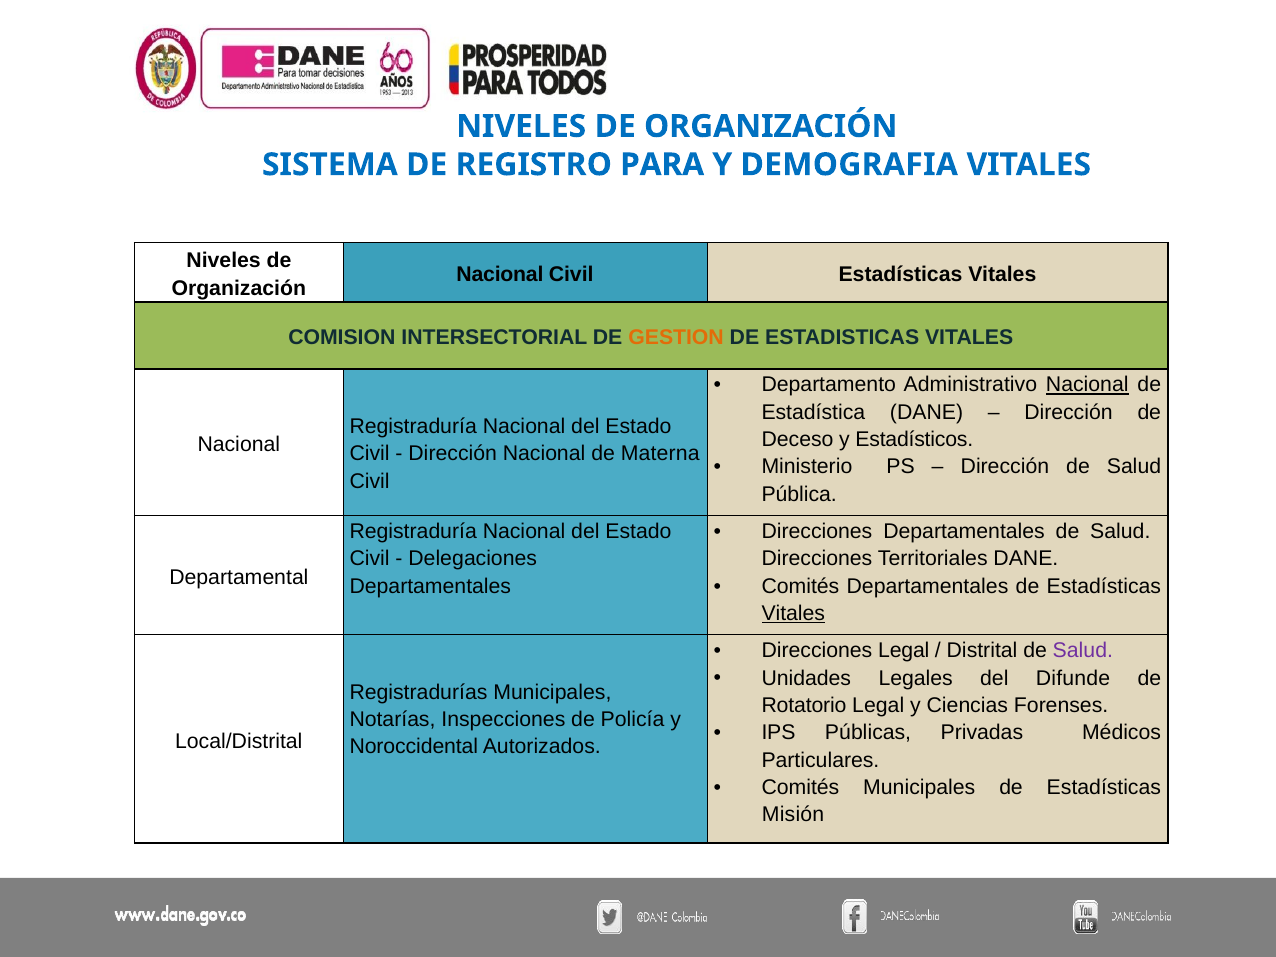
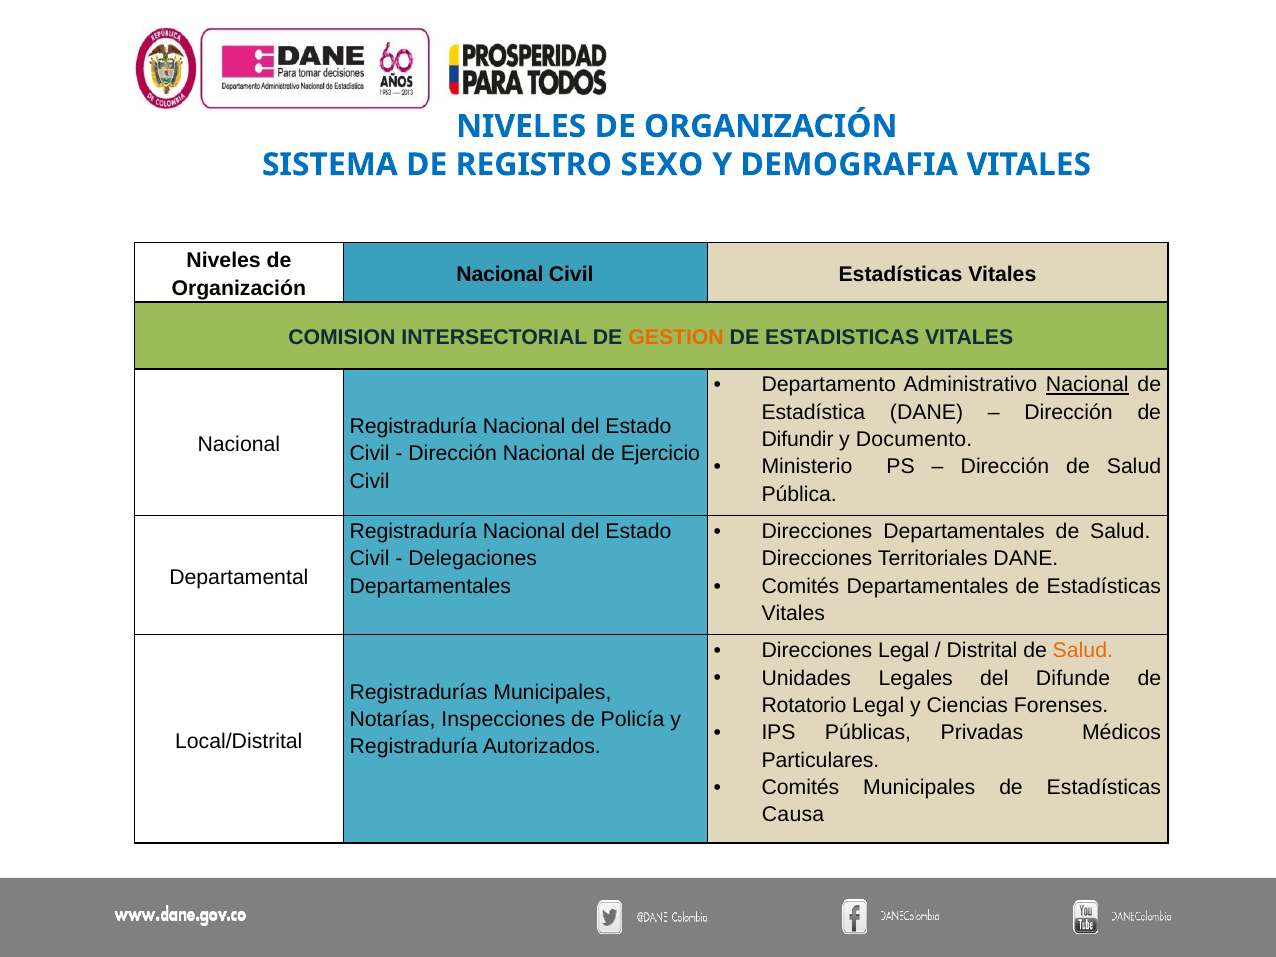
PARA: PARA -> SEXO
Deceso: Deceso -> Difundir
Estadísticos: Estadísticos -> Documento
Materna: Materna -> Ejercicio
Vitales at (793, 614) underline: present -> none
Salud at (1083, 651) colour: purple -> orange
Noroccidental at (414, 747): Noroccidental -> Registraduría
Misión: Misión -> Causa
